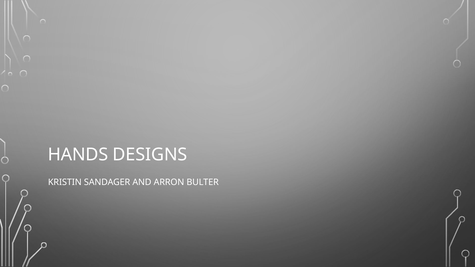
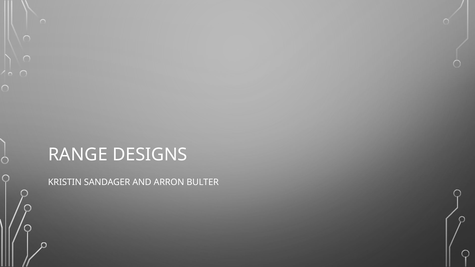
HANDS: HANDS -> RANGE
